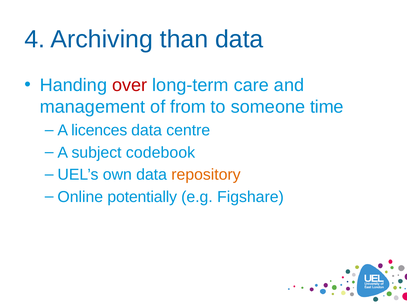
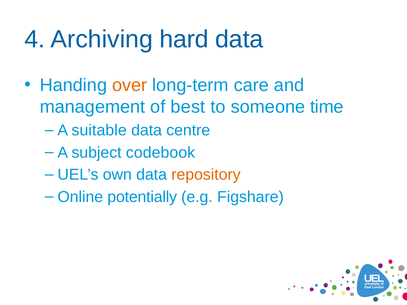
than: than -> hard
over colour: red -> orange
from: from -> best
licences: licences -> suitable
